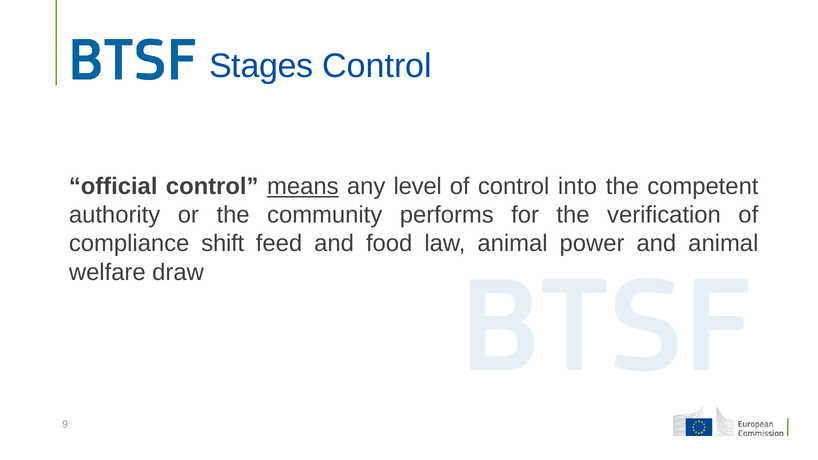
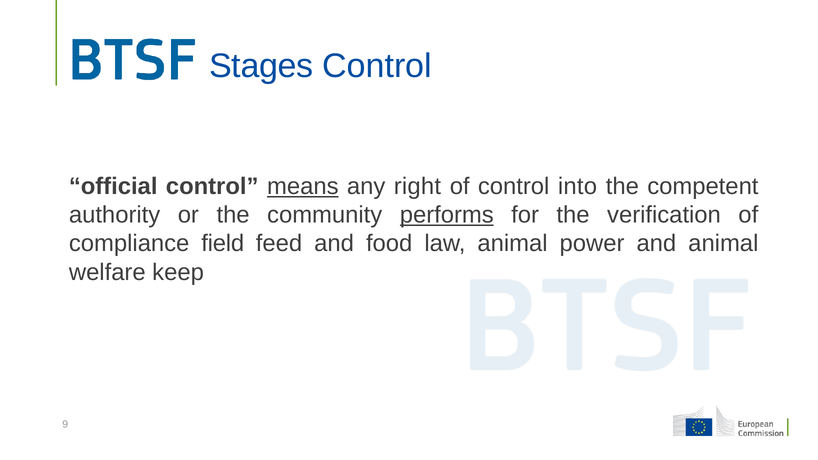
level: level -> right
performs underline: none -> present
shift: shift -> field
draw: draw -> keep
